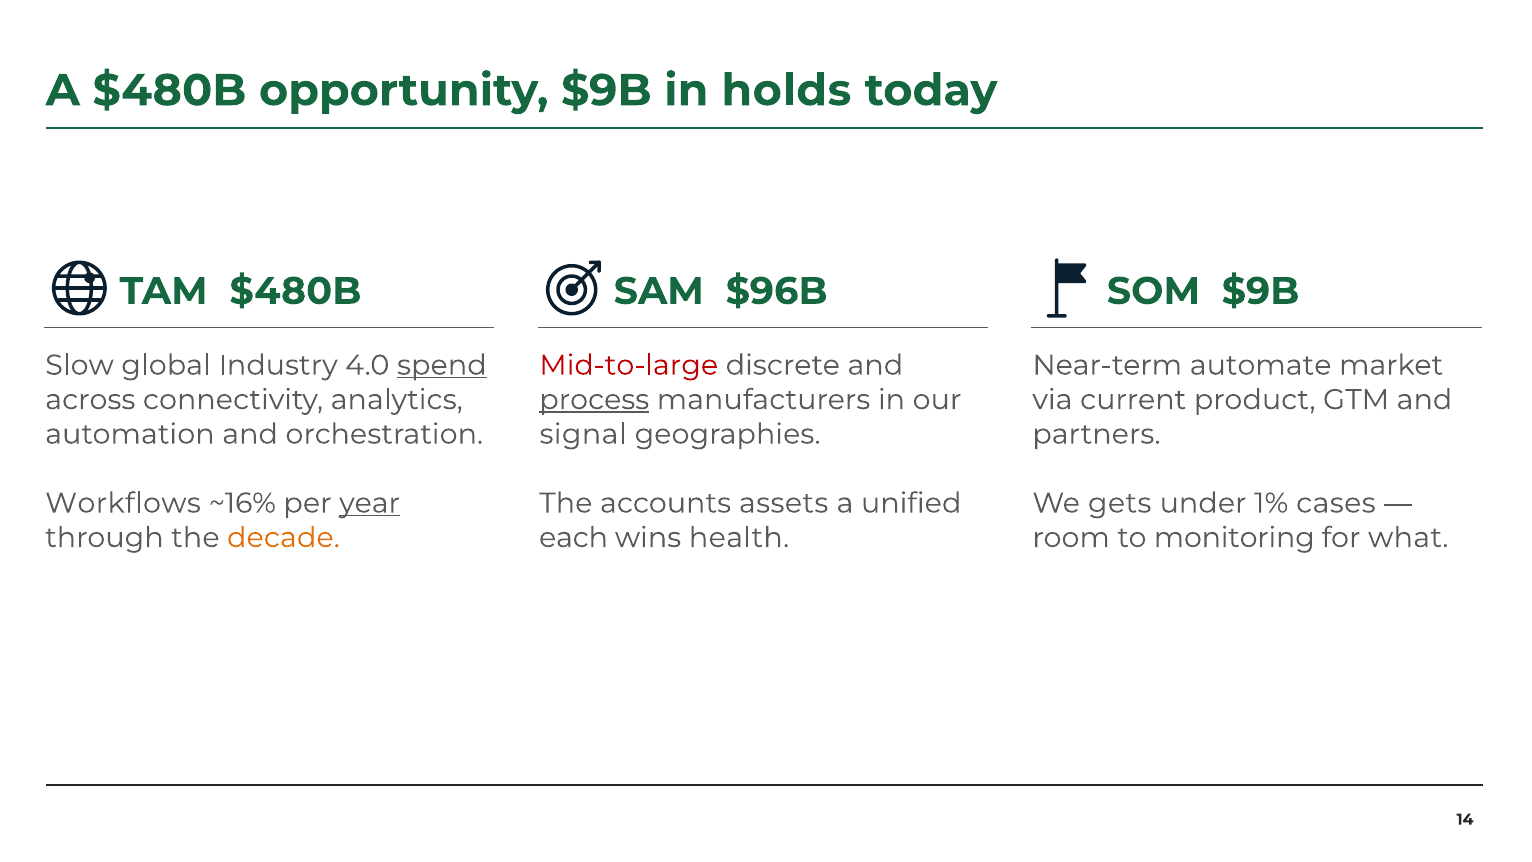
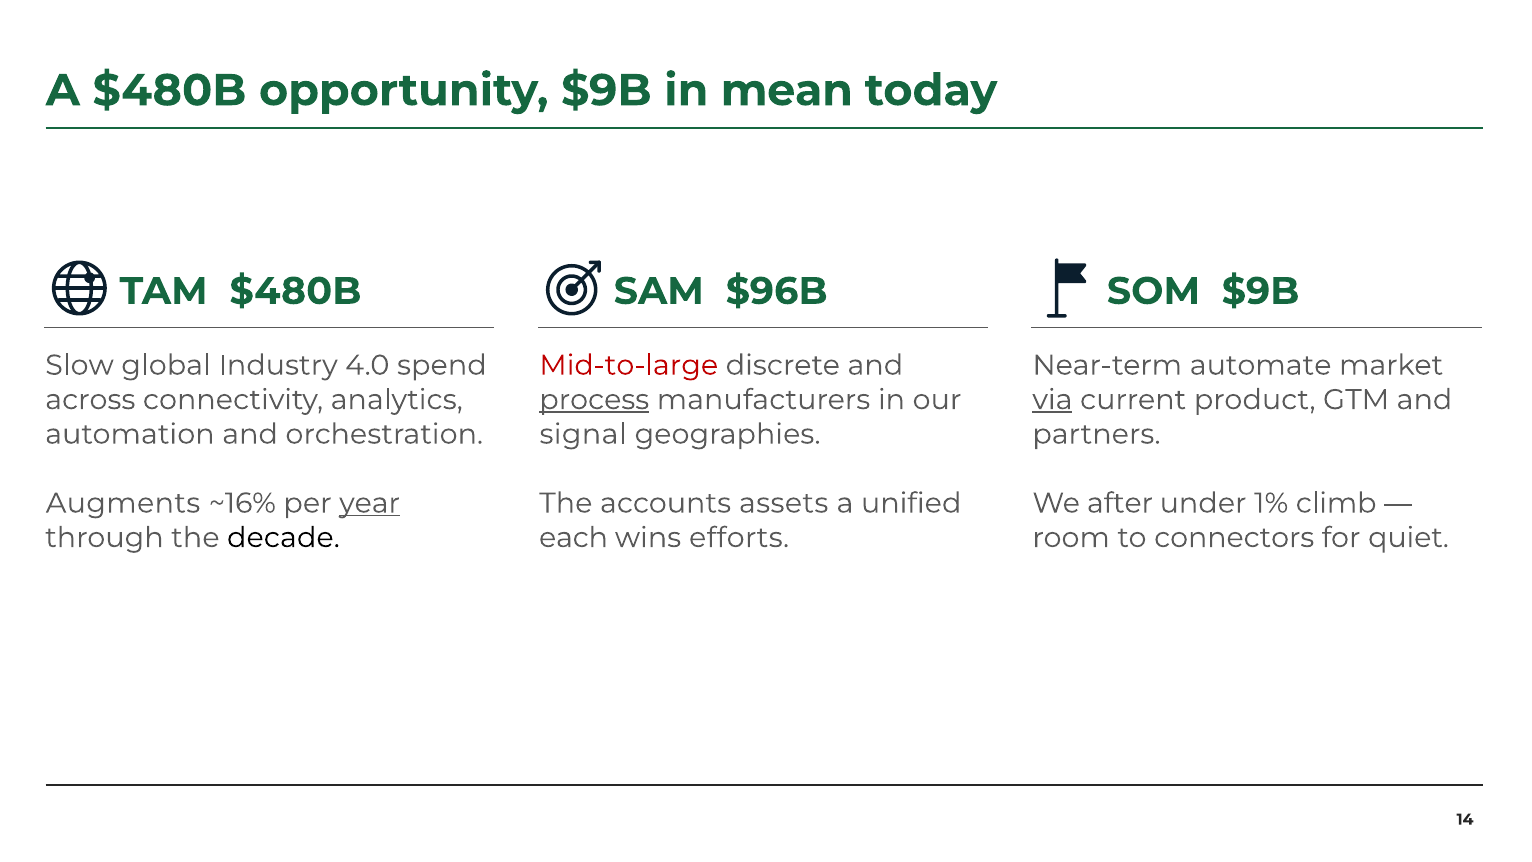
holds: holds -> mean
spend underline: present -> none
via underline: none -> present
Workflows: Workflows -> Augments
gets: gets -> after
cases: cases -> climb
decade colour: orange -> black
health: health -> efforts
monitoring: monitoring -> connectors
what: what -> quiet
